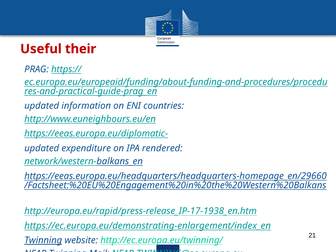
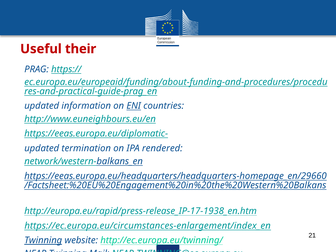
ENI underline: none -> present
expenditure: expenditure -> termination
https://ec.europa.eu/demonstrating-enlargement/index_en: https://ec.europa.eu/demonstrating-enlargement/index_en -> https://ec.europa.eu/circumstances-enlargement/index_en
